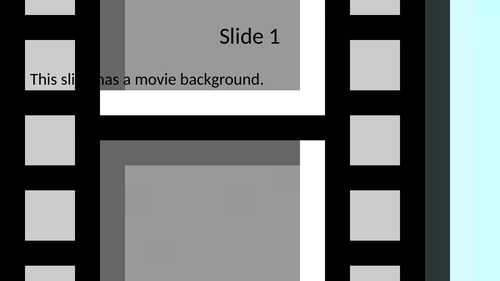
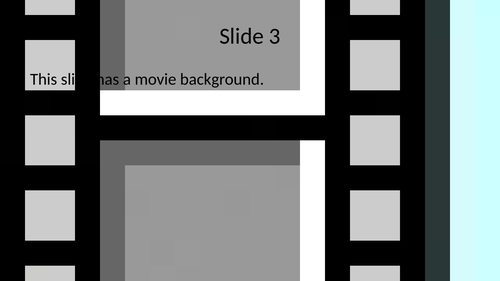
1: 1 -> 3
